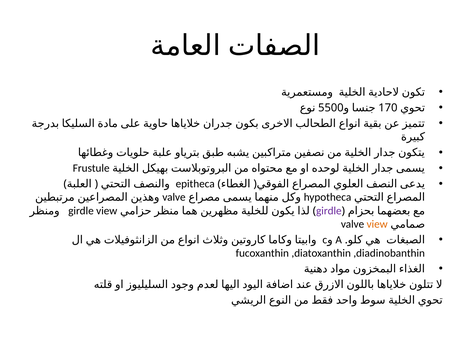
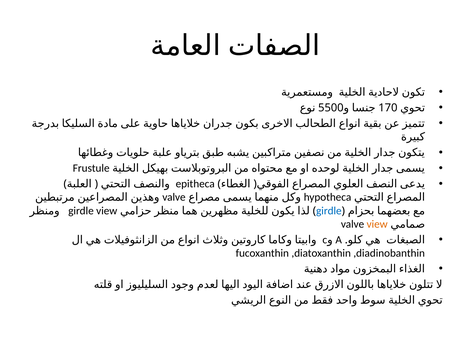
girdle at (329, 211) colour: purple -> blue
